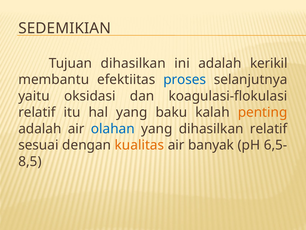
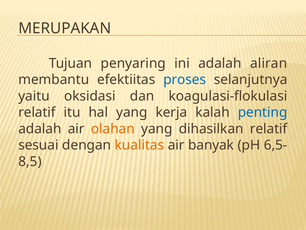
SEDEMIKIAN: SEDEMIKIAN -> MERUPAKAN
Tujuan dihasilkan: dihasilkan -> penyaring
kerikil: kerikil -> aliran
baku: baku -> kerja
penting colour: orange -> blue
olahan colour: blue -> orange
